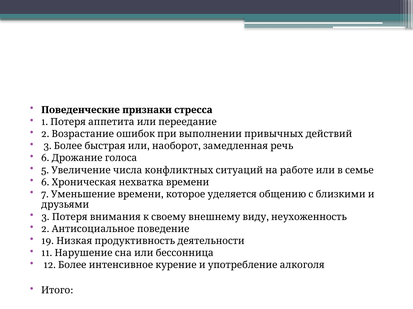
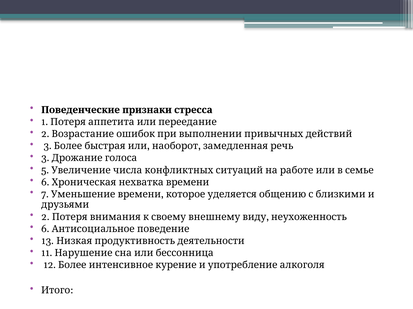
6 at (45, 158): 6 -> 3
3 at (45, 217): 3 -> 2
2 at (45, 229): 2 -> 6
19: 19 -> 13
